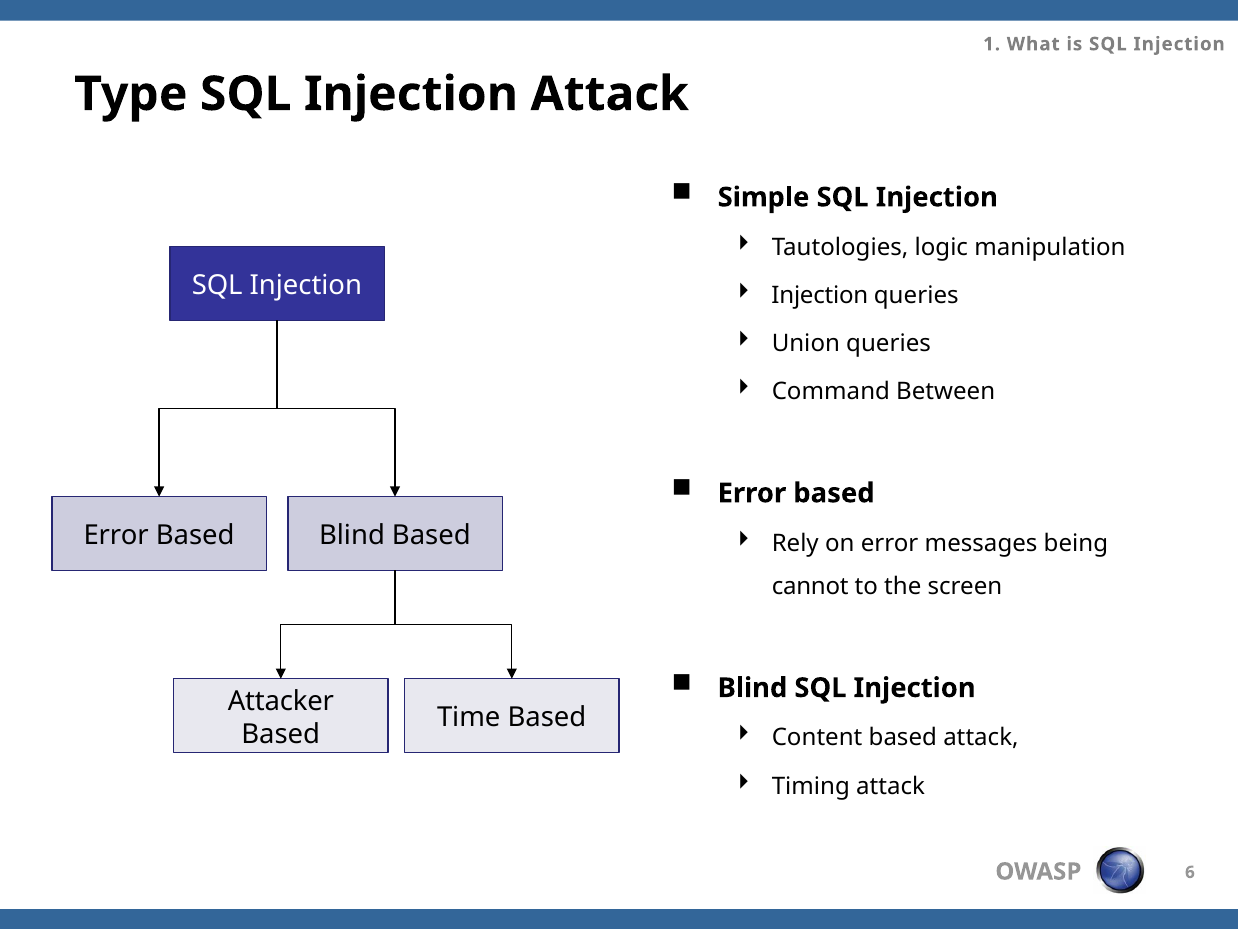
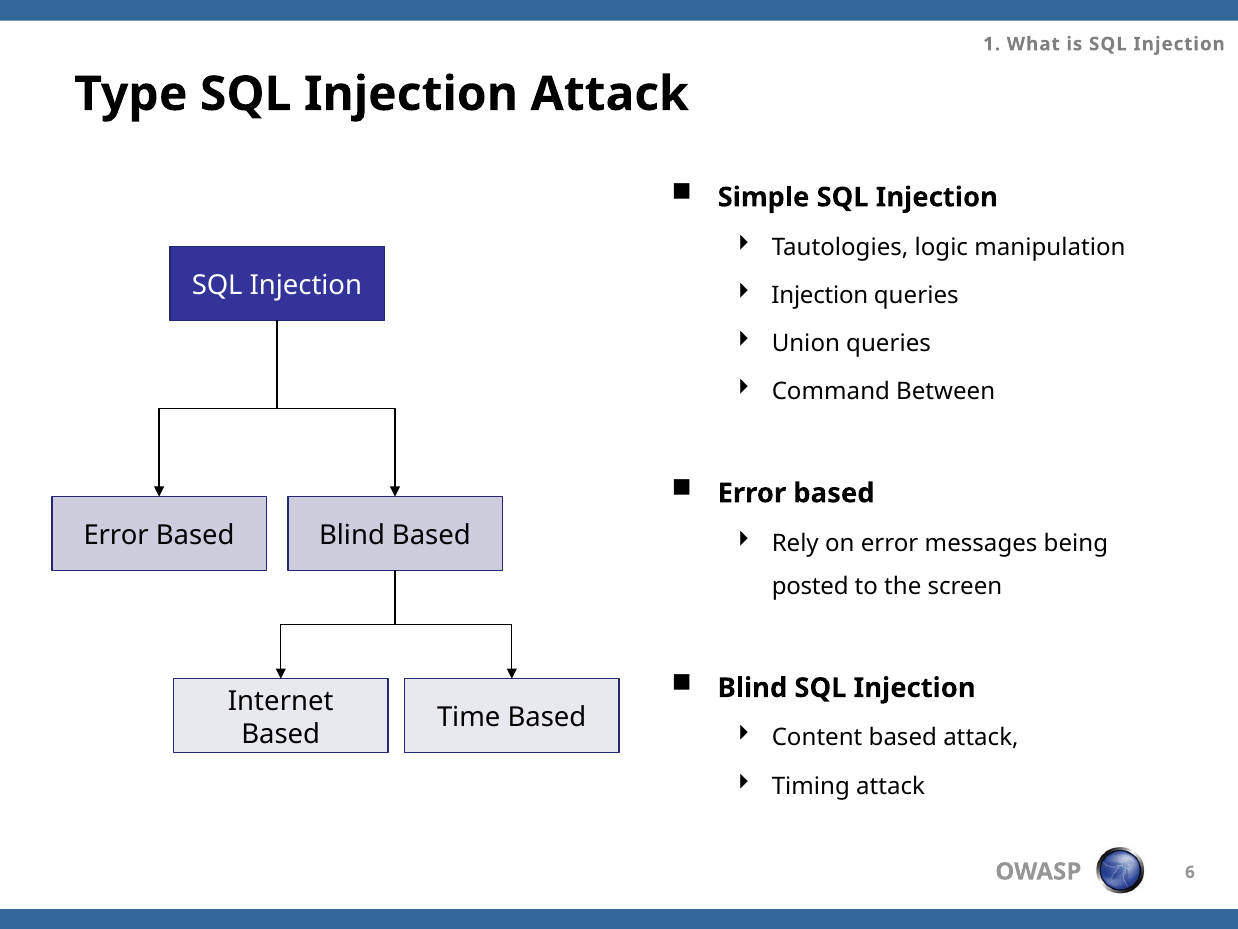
cannot: cannot -> posted
Attacker: Attacker -> Internet
